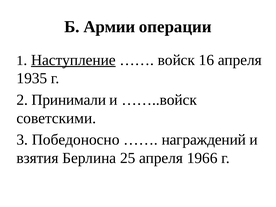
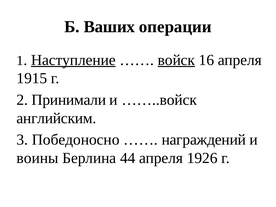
Армии: Армии -> Ваших
войск underline: none -> present
1935: 1935 -> 1915
советскими: советскими -> английским
взятия: взятия -> воины
25: 25 -> 44
1966: 1966 -> 1926
